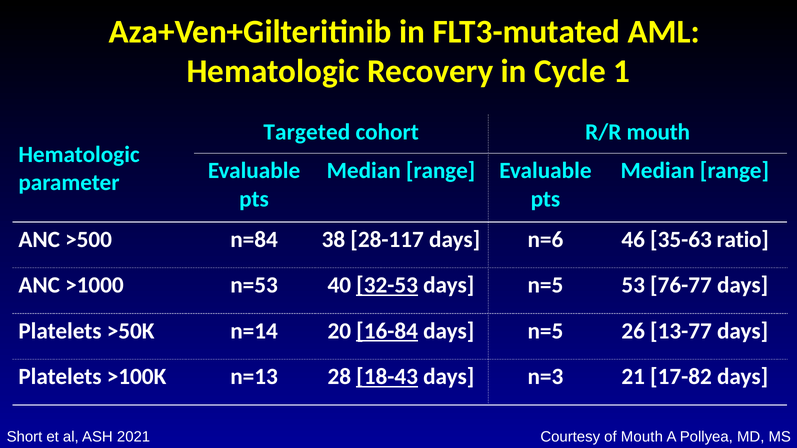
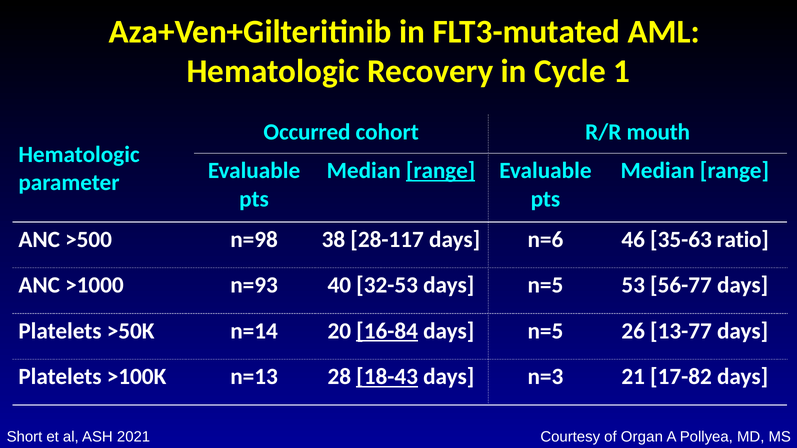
Targeted: Targeted -> Occurred
range at (441, 171) underline: none -> present
n=84: n=84 -> n=98
n=53: n=53 -> n=93
32-53 underline: present -> none
76-77: 76-77 -> 56-77
of Mouth: Mouth -> Organ
